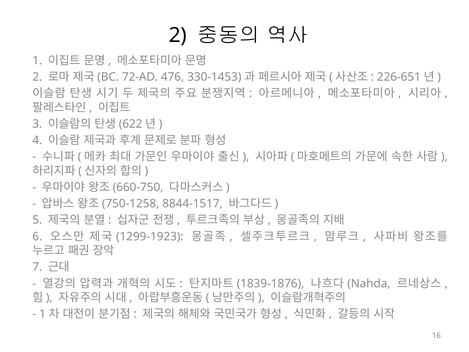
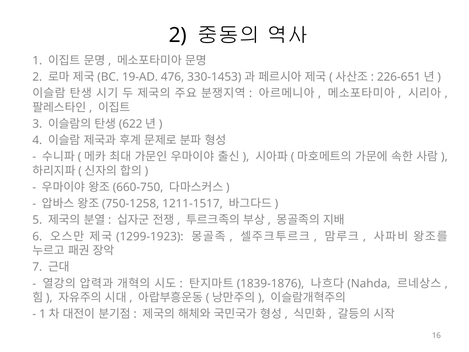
72-AD: 72-AD -> 19-AD
8844-1517: 8844-1517 -> 1211-1517
